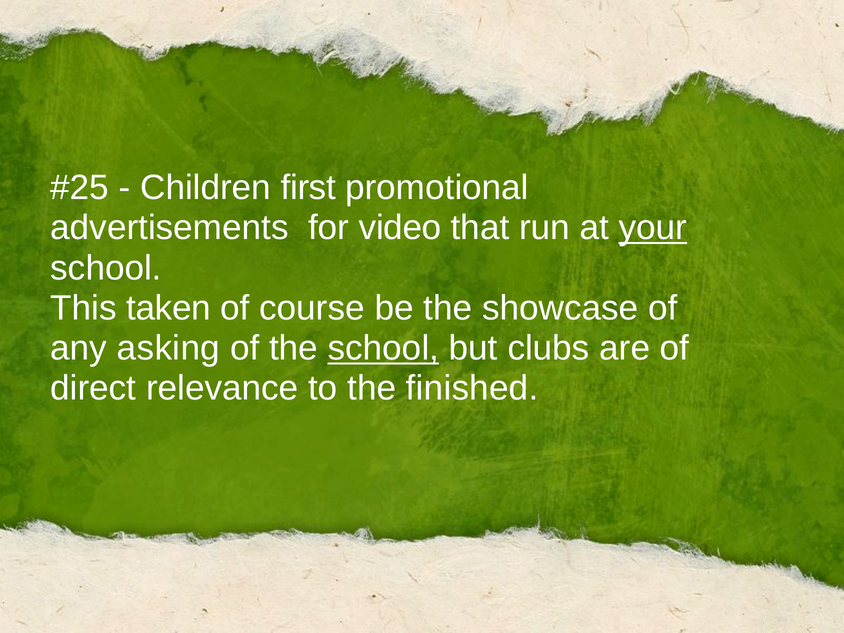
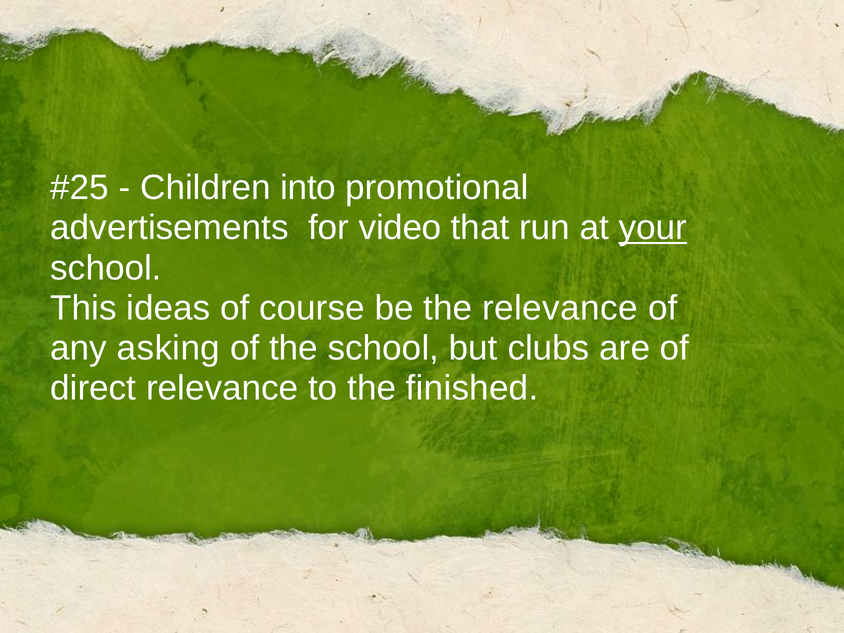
first: first -> into
taken: taken -> ideas
the showcase: showcase -> relevance
school at (383, 348) underline: present -> none
